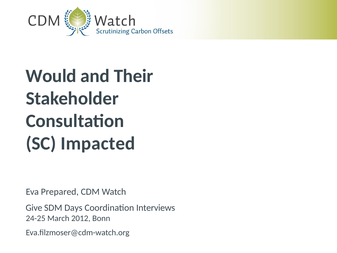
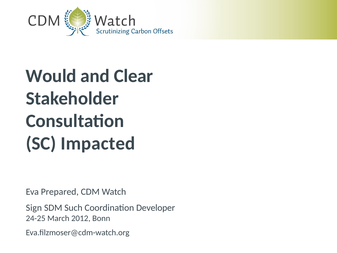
Their: Their -> Clear
Give: Give -> Sign
Days: Days -> Such
Interviews: Interviews -> Developer
